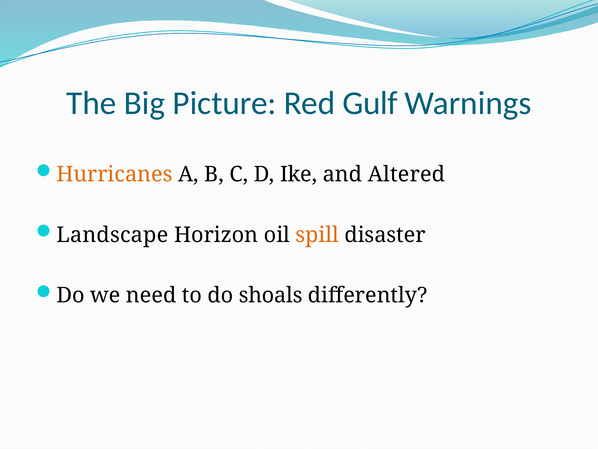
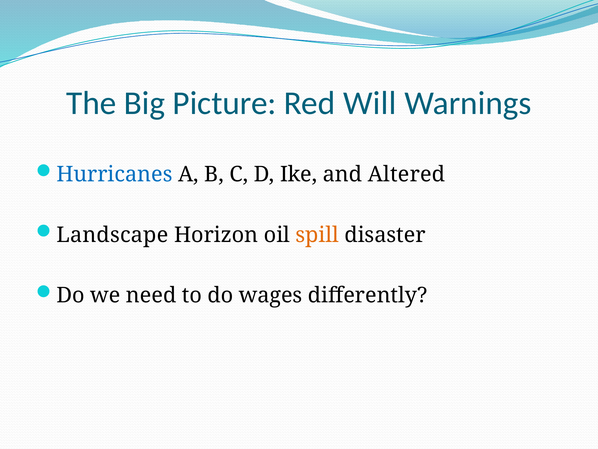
Gulf: Gulf -> Will
Hurricanes colour: orange -> blue
shoals: shoals -> wages
